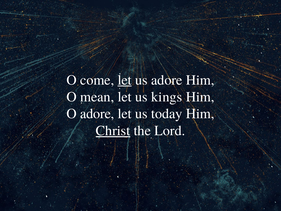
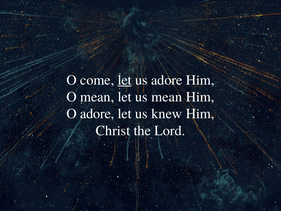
us kings: kings -> mean
today: today -> knew
Christ underline: present -> none
